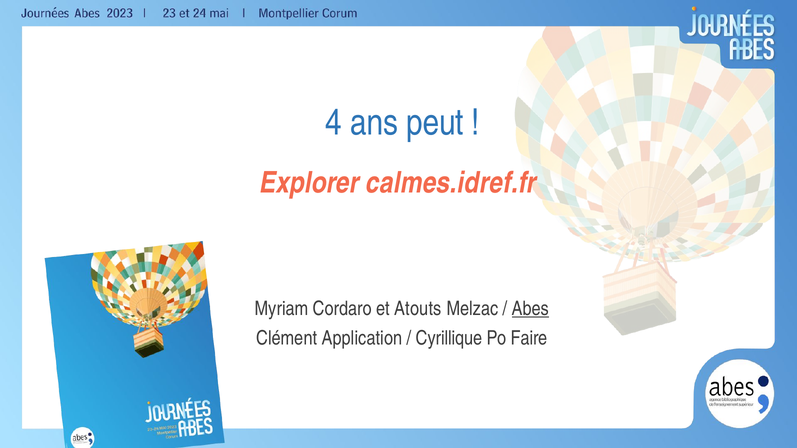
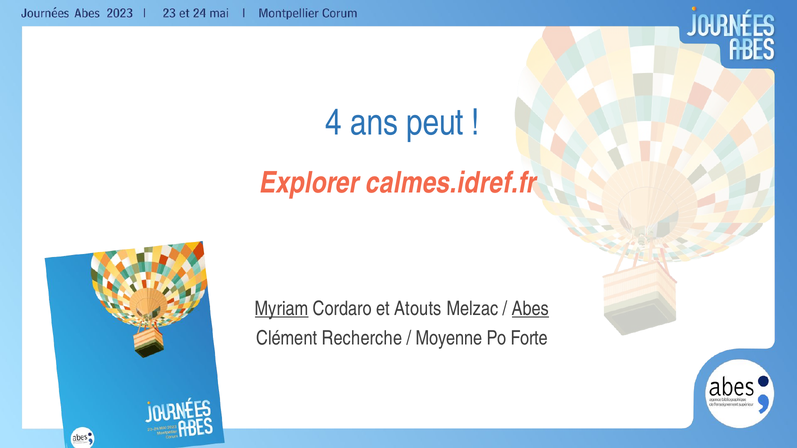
Myriam underline: none -> present
Application: Application -> Recherche
Cyrillique: Cyrillique -> Moyenne
Faire: Faire -> Forte
